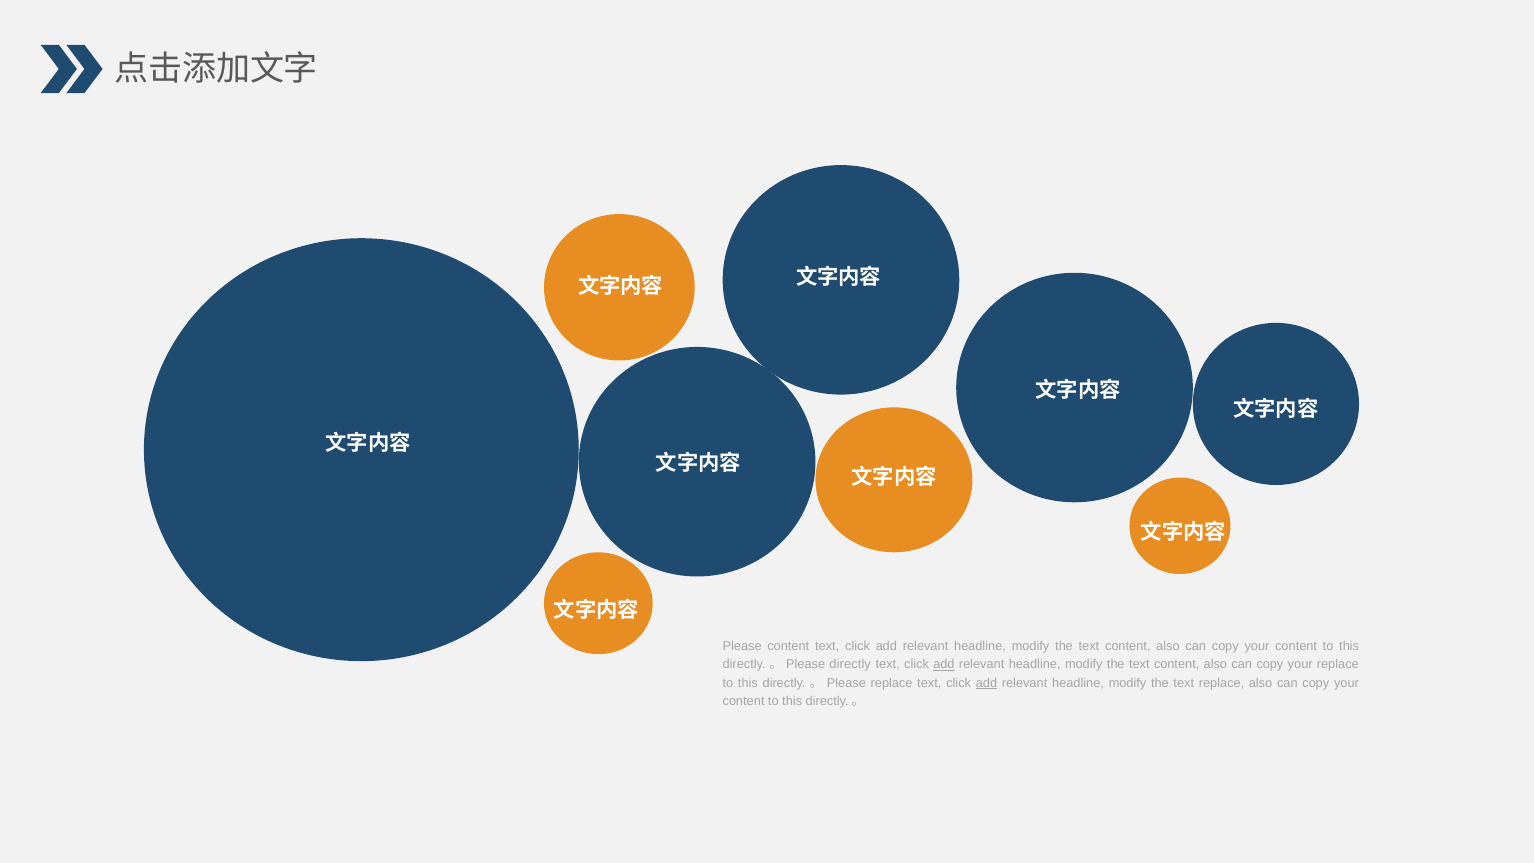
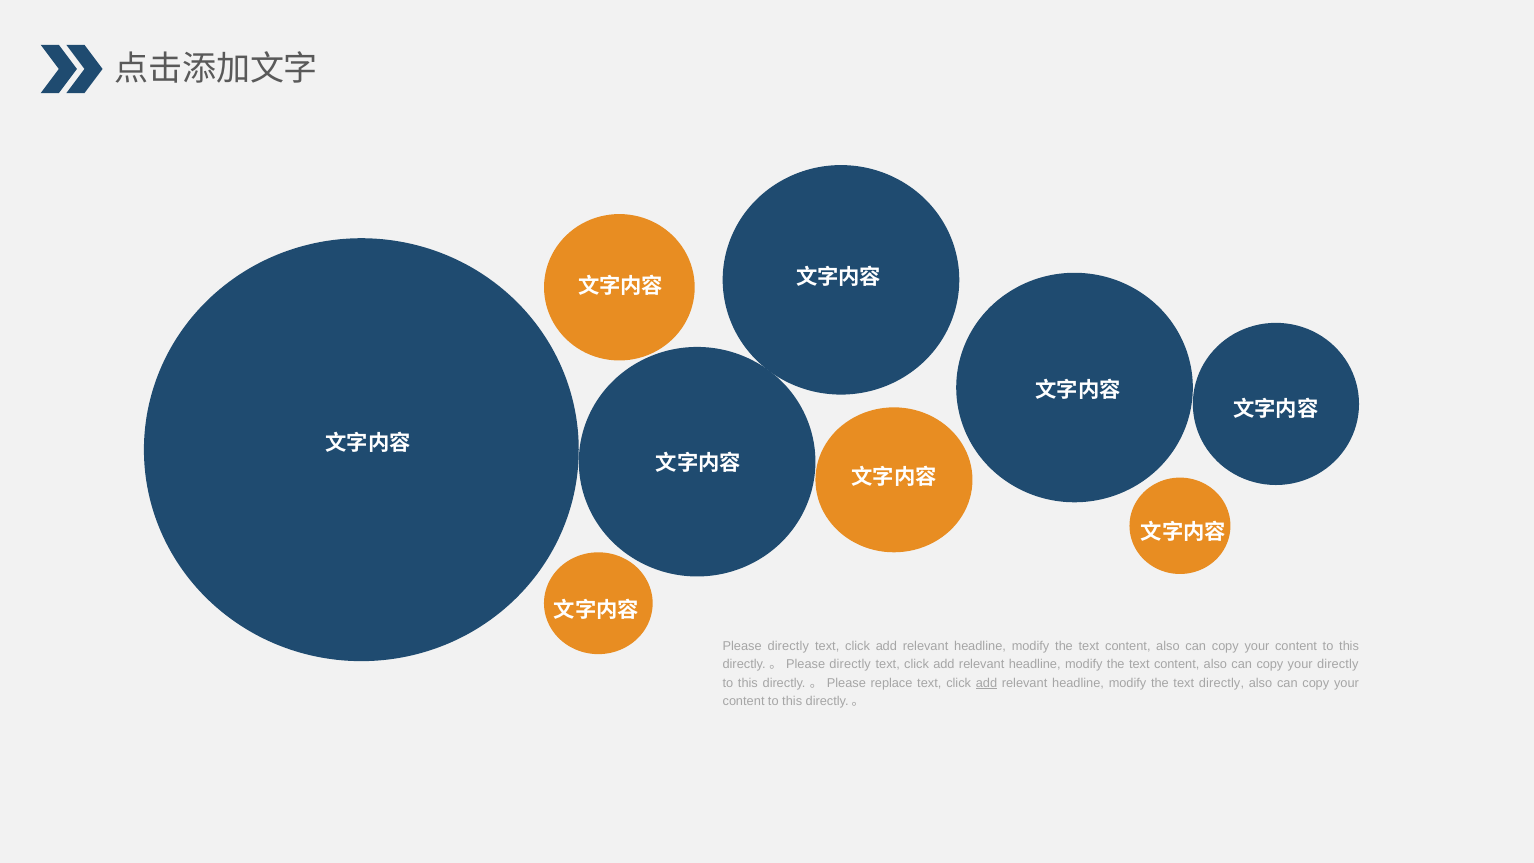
content at (788, 646): content -> directly
add at (944, 665) underline: present -> none
your replace: replace -> directly
text replace: replace -> directly
